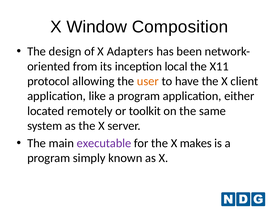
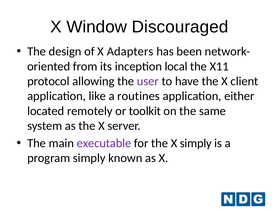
Composition: Composition -> Discouraged
user colour: orange -> purple
like a program: program -> routines
X makes: makes -> simply
